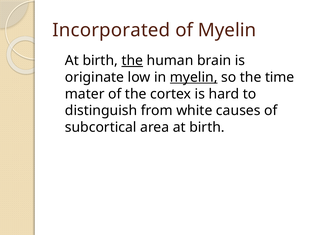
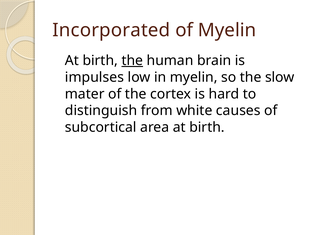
originate: originate -> impulses
myelin at (194, 77) underline: present -> none
time: time -> slow
